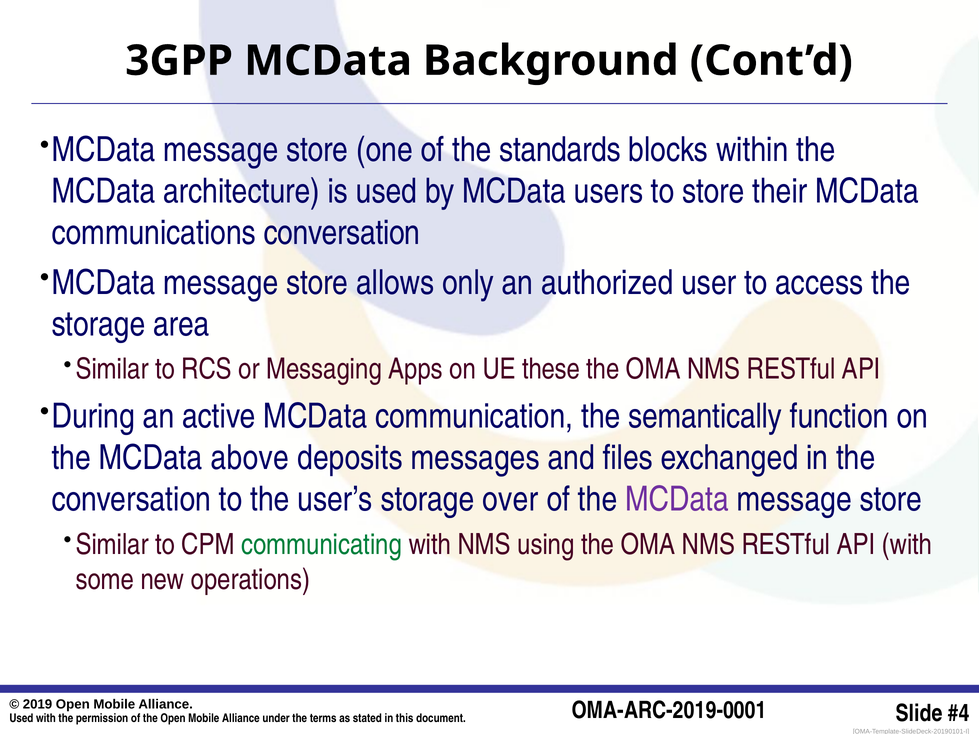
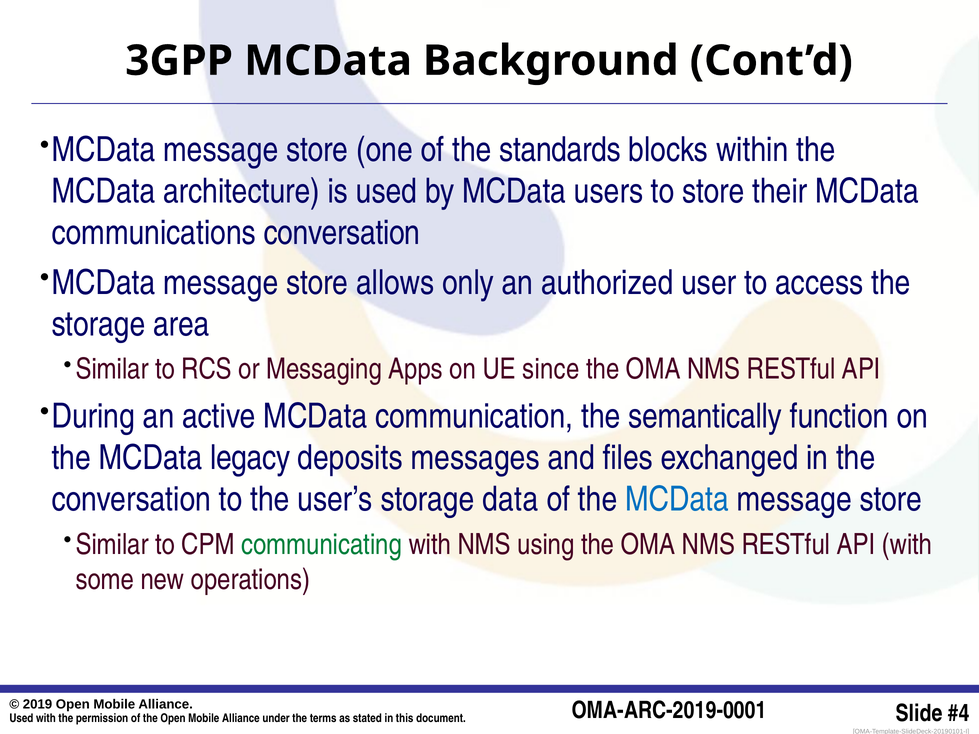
these: these -> since
above: above -> legacy
over: over -> data
MCData at (677, 500) colour: purple -> blue
